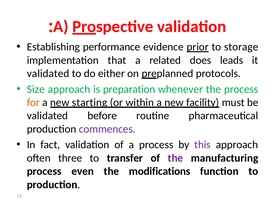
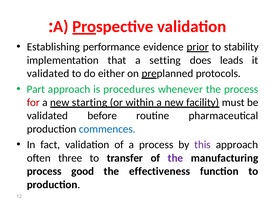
storage: storage -> stability
related: related -> setting
Size: Size -> Part
preparation: preparation -> procedures
for colour: orange -> red
commences colour: purple -> blue
even: even -> good
modifications: modifications -> effectiveness
